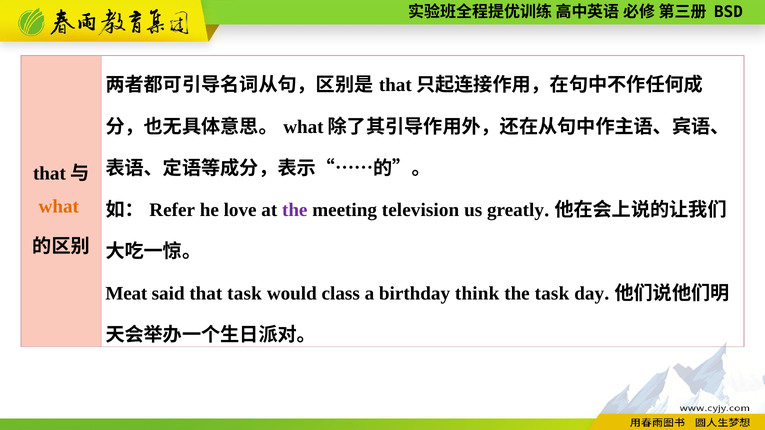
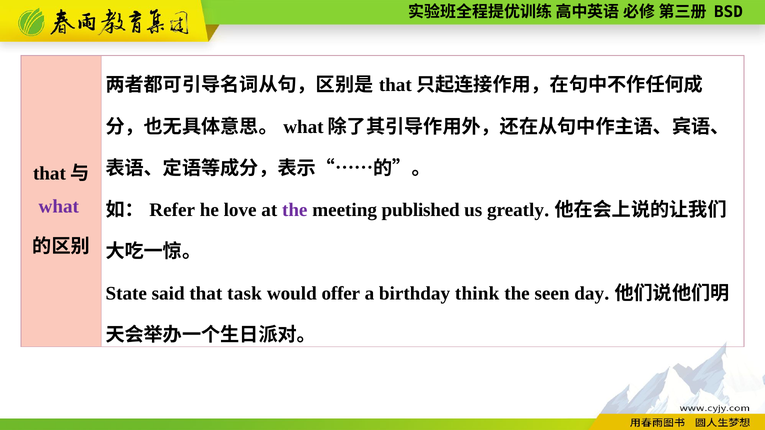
what colour: orange -> purple
television: television -> published
Meat: Meat -> State
class: class -> offer
the task: task -> seen
